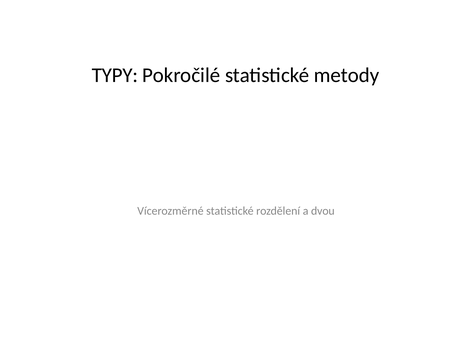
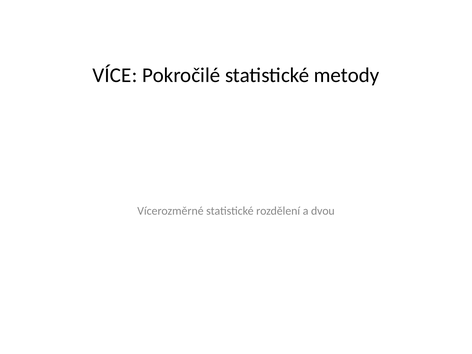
TYPY: TYPY -> VÍCE
